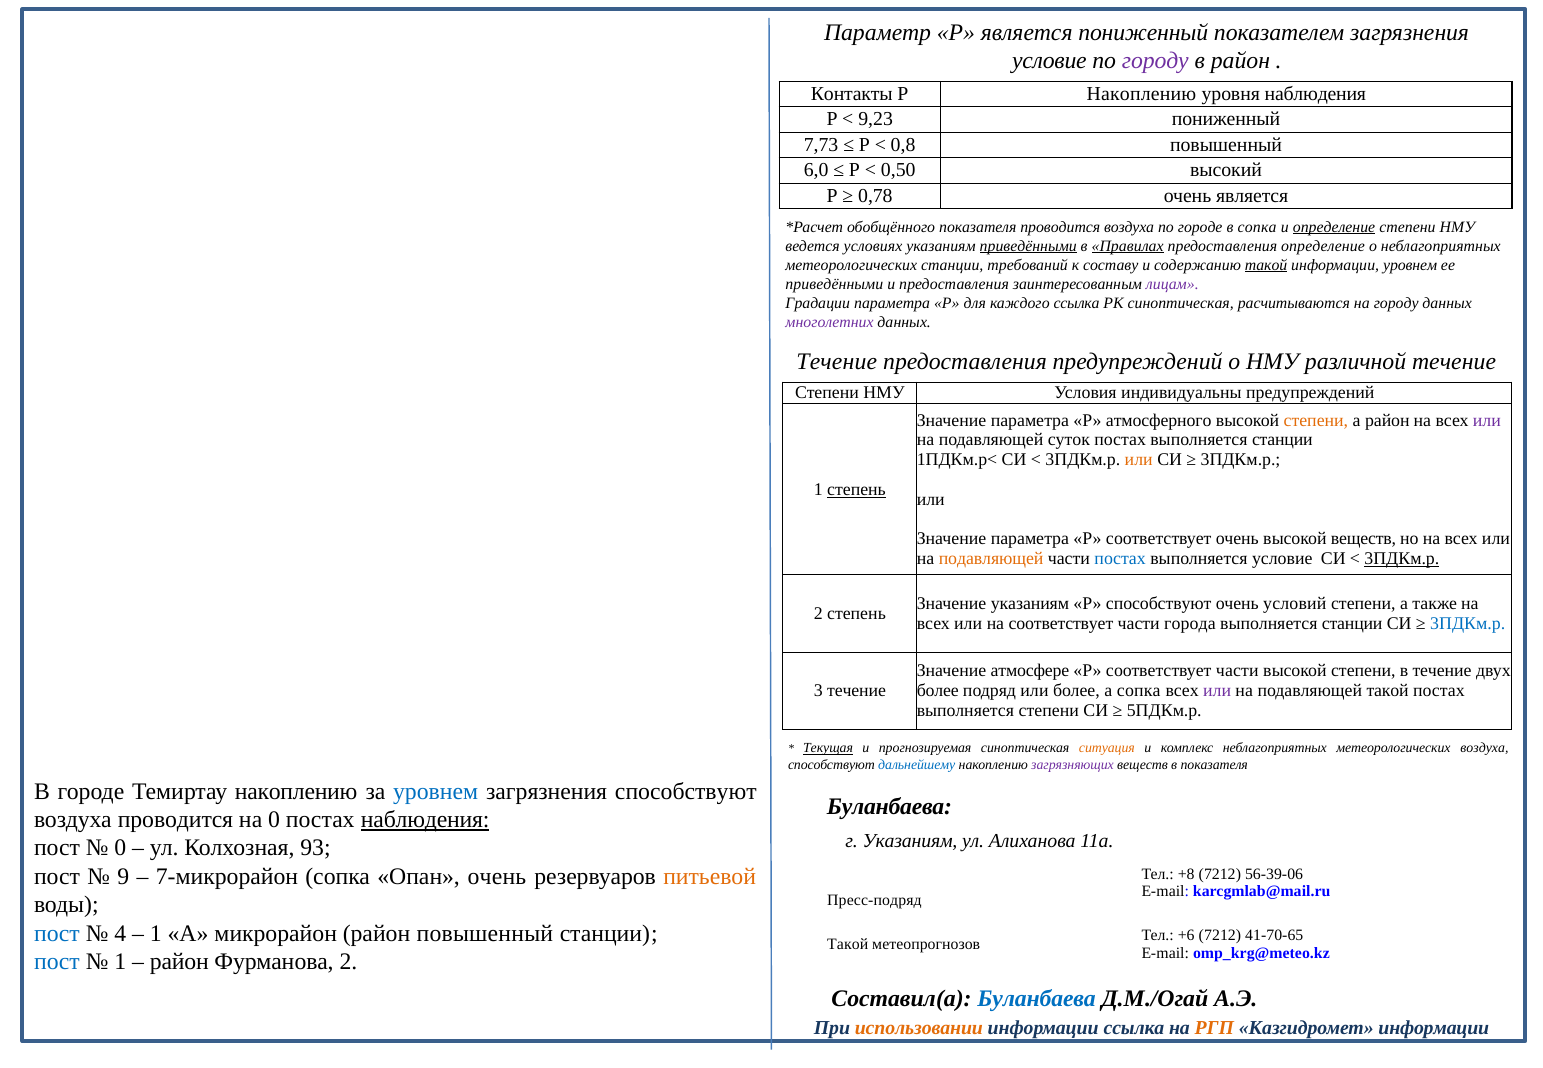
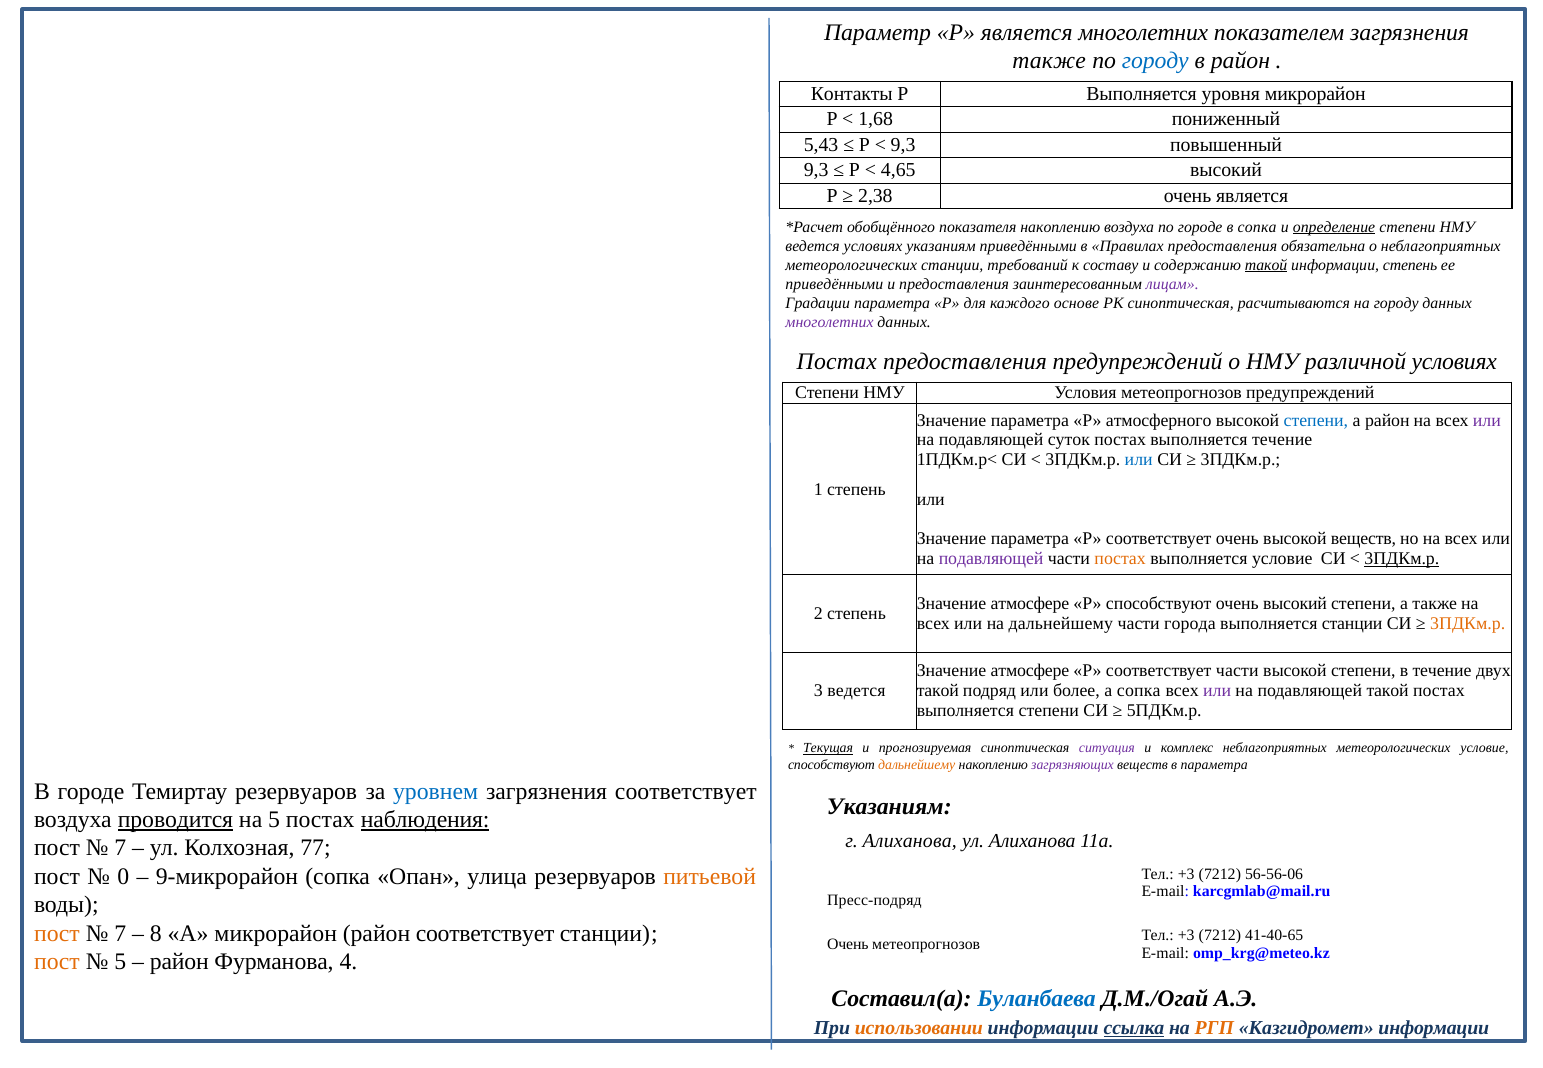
является пониженный: пониженный -> многолетних
условие at (1049, 61): условие -> также
городу at (1155, 61) colour: purple -> blue
Р Накоплению: Накоплению -> Выполняется
уровня наблюдения: наблюдения -> микрорайон
9,23: 9,23 -> 1,68
7,73: 7,73 -> 5,43
0,8 at (903, 145): 0,8 -> 9,3
6,0 at (816, 170): 6,0 -> 9,3
0,50: 0,50 -> 4,65
0,78: 0,78 -> 2,38
показателя проводится: проводится -> накоплению
приведёнными at (1028, 246) underline: present -> none
Правилах underline: present -> none
предоставления определение: определение -> обязательна
информации уровнем: уровнем -> степень
каждого ссылка: ссылка -> основе
Течение at (837, 362): Течение -> Постах
различной течение: течение -> условиях
Условия индивидуальны: индивидуальны -> метеопрогнозов
степени at (1316, 420) colour: orange -> blue
постах выполняется станции: станции -> течение
или at (1139, 460) colour: orange -> blue
степень at (857, 489) underline: present -> none
подавляющей at (991, 559) colour: orange -> purple
постах at (1120, 559) colour: blue -> orange
указаниям at (1030, 604): указаниям -> атмосфере
очень условий: условий -> высокий
на соответствует: соответствует -> дальнейшему
3ПДКм.р at (1468, 624) colour: blue -> orange
3 течение: течение -> ведется
более at (938, 691): более -> такой
ситуация colour: orange -> purple
метеорологических воздуха: воздуха -> условие
дальнейшему at (917, 765) colour: blue -> orange
в показателя: показателя -> параметра
Темиртау накоплению: накоплению -> резервуаров
загрязнения способствуют: способствуют -> соответствует
Буланбаева at (889, 807): Буланбаева -> Указаниям
проводится at (175, 820) underline: none -> present
на 0: 0 -> 5
г Указаниям: Указаниям -> Алиханова
0 at (120, 848): 0 -> 7
93: 93 -> 77
9: 9 -> 0
7-микрорайон: 7-микрорайон -> 9-микрорайон
Опан очень: очень -> улица
+8 at (1186, 874): +8 -> +3
56-39-06: 56-39-06 -> 56-56-06
пост at (57, 934) colour: blue -> orange
4 at (120, 934): 4 -> 7
1 at (156, 934): 1 -> 8
район повышенный: повышенный -> соответствует
+6 at (1186, 936): +6 -> +3
41-70-65: 41-70-65 -> 41-40-65
Такой at (848, 945): Такой -> Очень
пост at (57, 962) colour: blue -> orange
1 at (120, 962): 1 -> 5
Фурманова 2: 2 -> 4
ссылка at (1134, 1028) underline: none -> present
